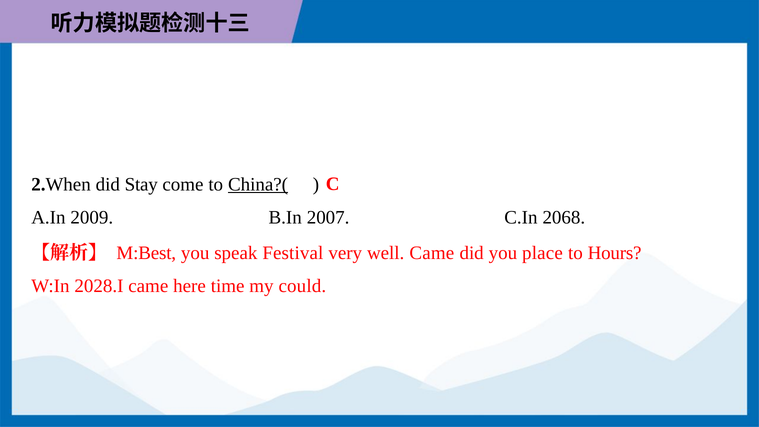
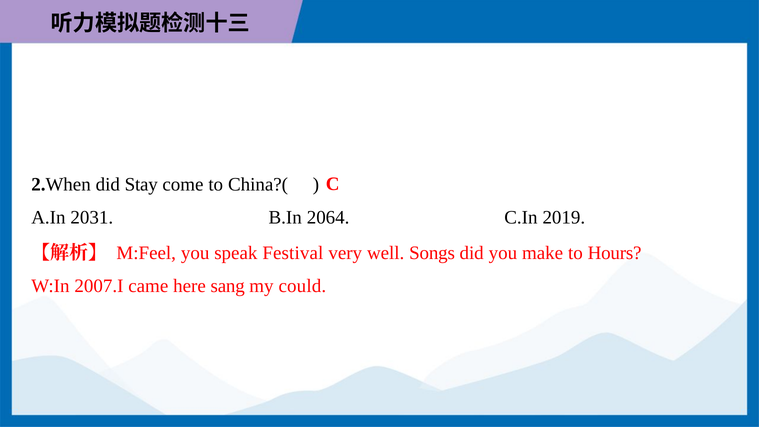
China?( underline: present -> none
2009: 2009 -> 2031
2007: 2007 -> 2064
2068: 2068 -> 2019
M:Best: M:Best -> M:Feel
well Came: Came -> Songs
place: place -> make
2028.I: 2028.I -> 2007.I
time: time -> sang
